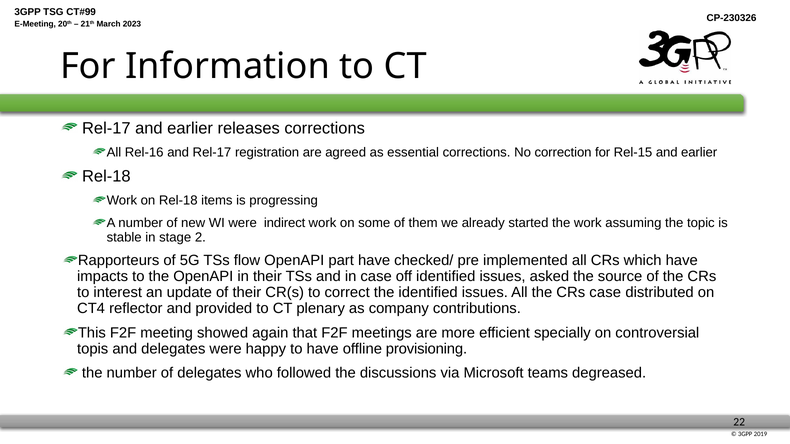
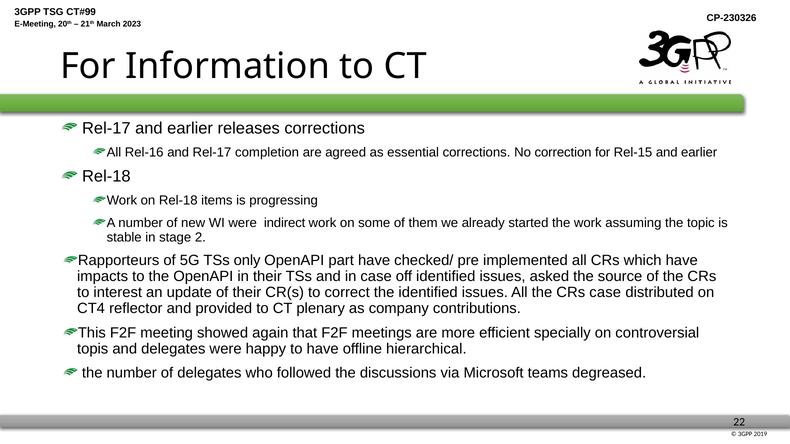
registration: registration -> completion
flow: flow -> only
provisioning: provisioning -> hierarchical
